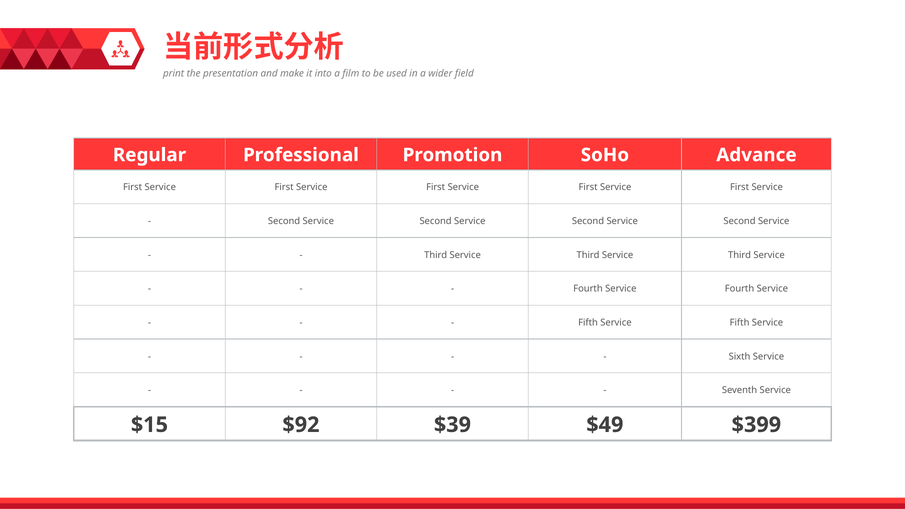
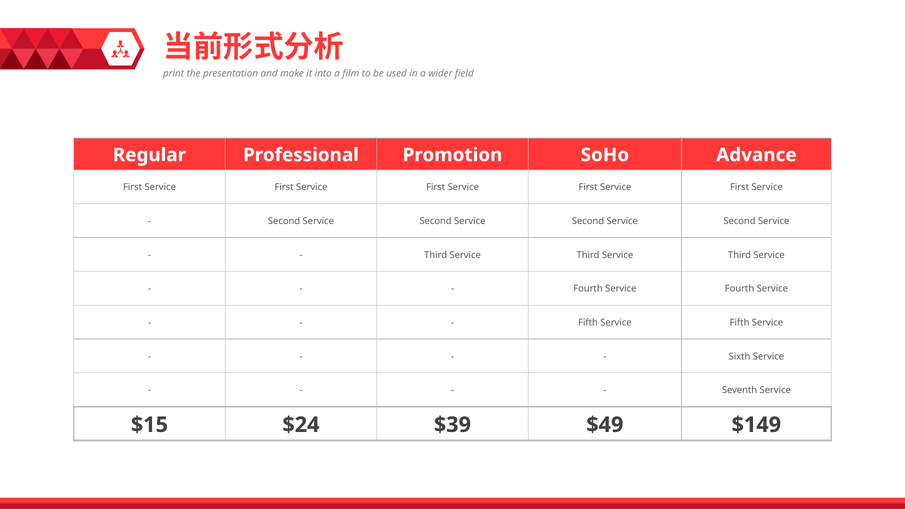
$92: $92 -> $24
$399: $399 -> $149
